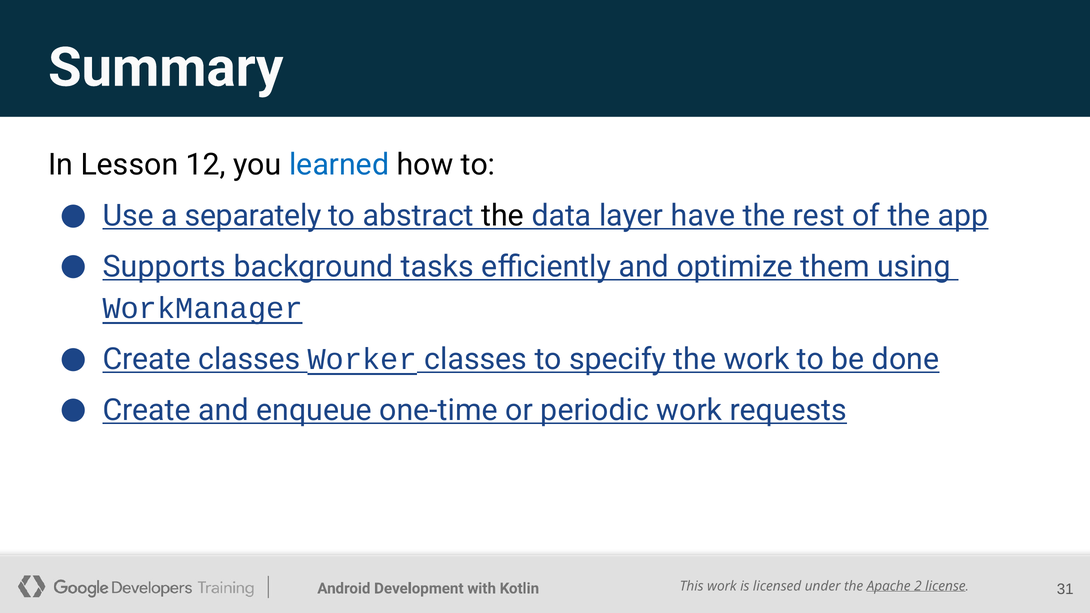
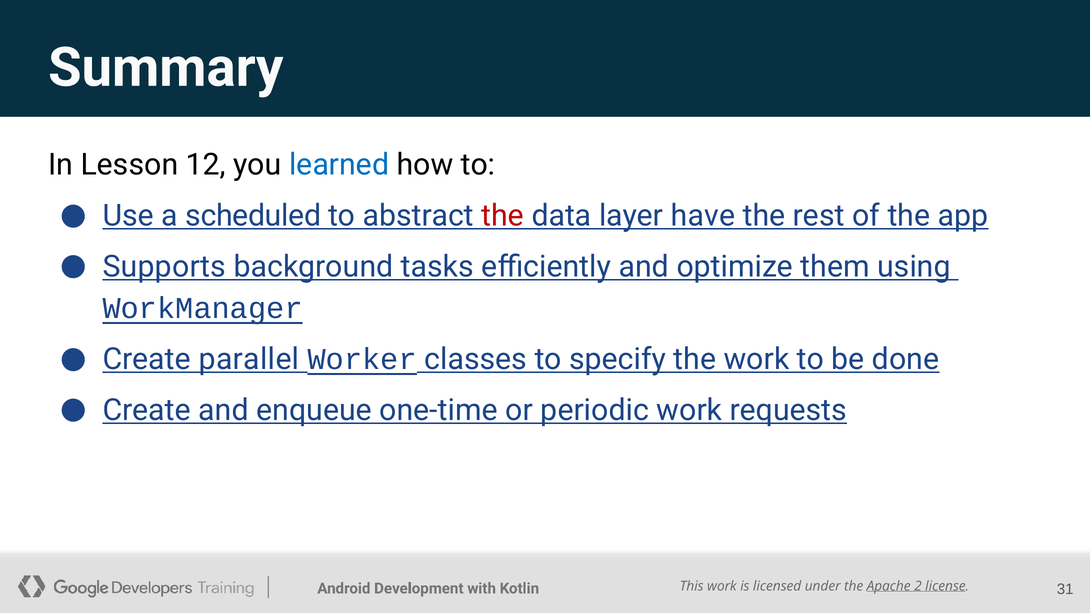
separately: separately -> scheduled
the at (503, 216) colour: black -> red
Create classes: classes -> parallel
